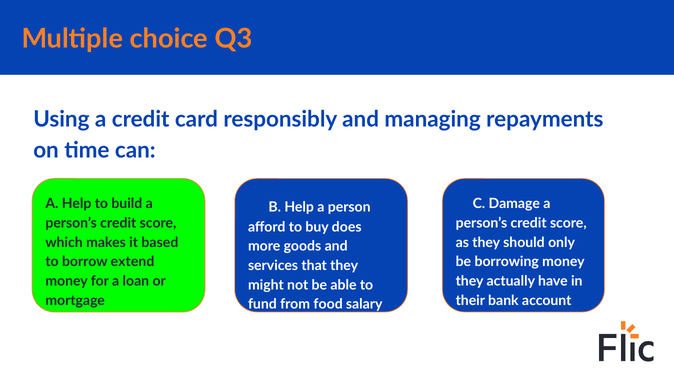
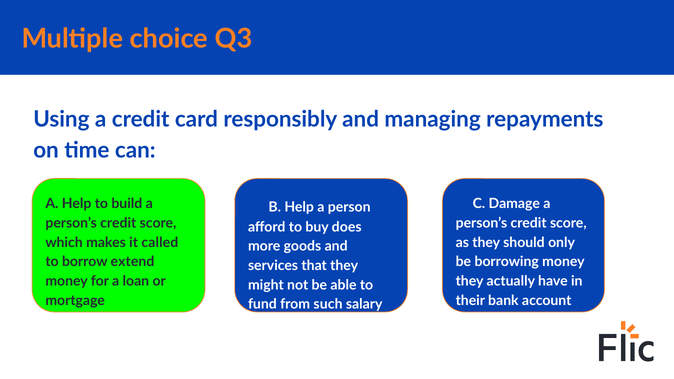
based: based -> called
food: food -> such
